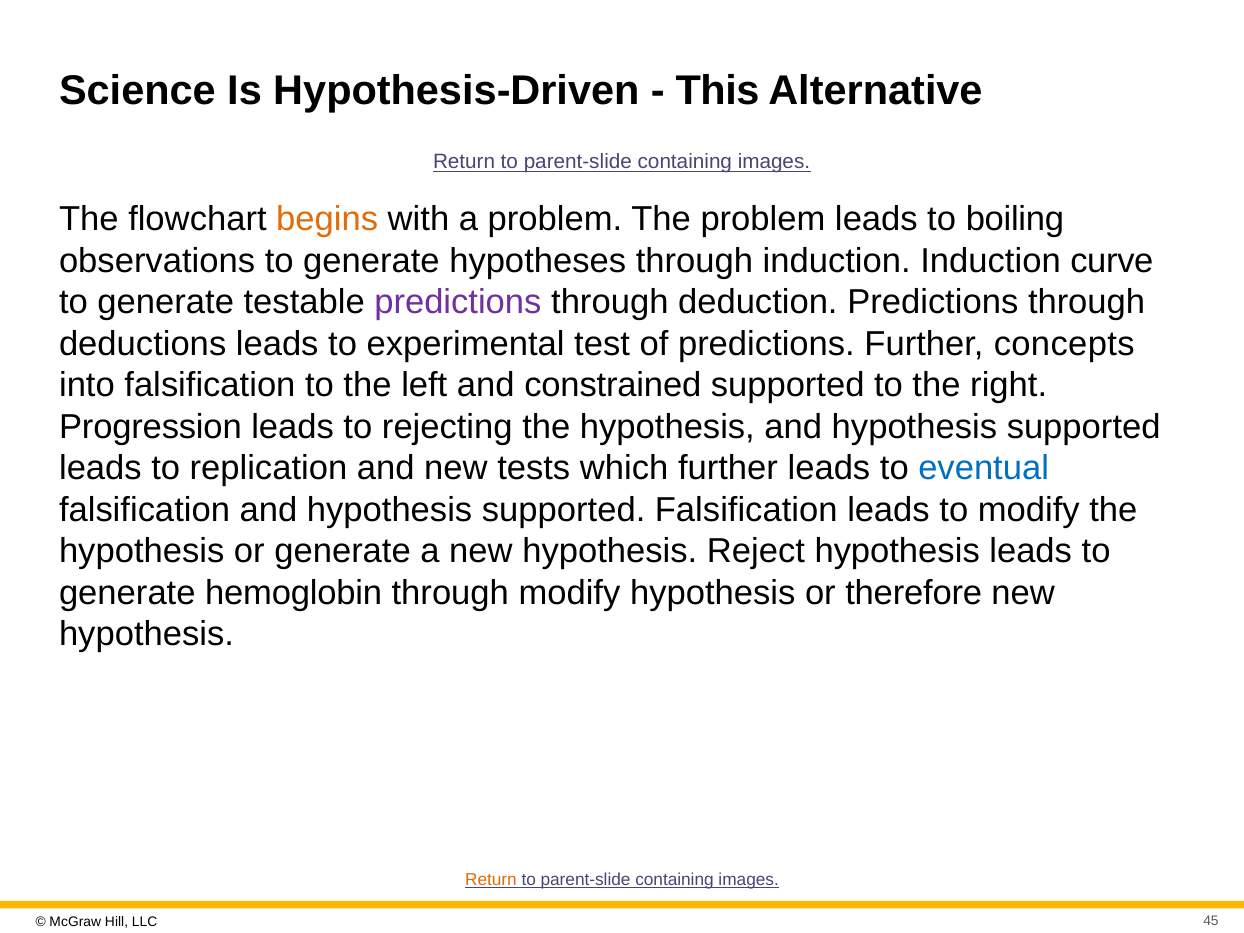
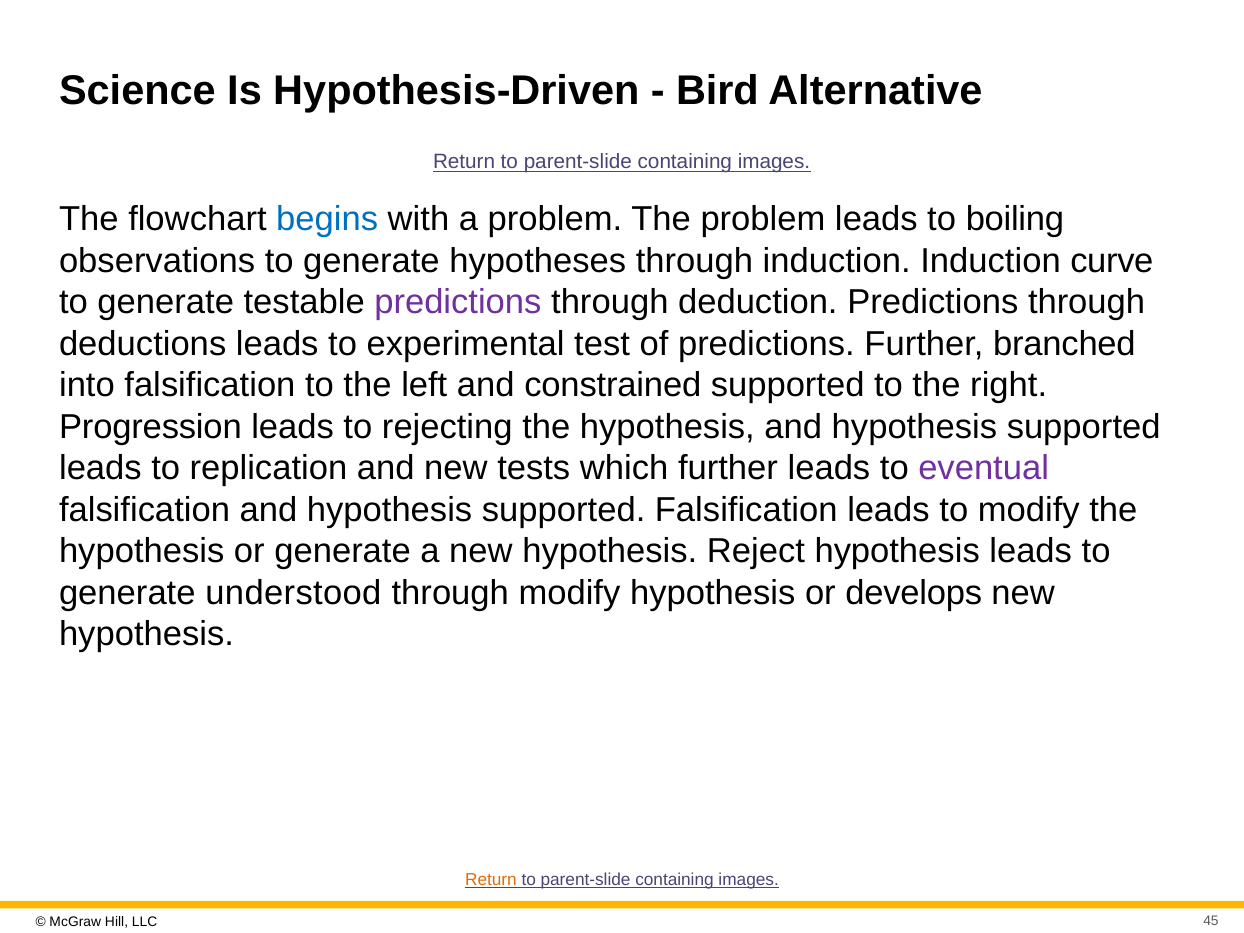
This: This -> Bird
begins colour: orange -> blue
concepts: concepts -> branched
eventual colour: blue -> purple
hemoglobin: hemoglobin -> understood
therefore: therefore -> develops
